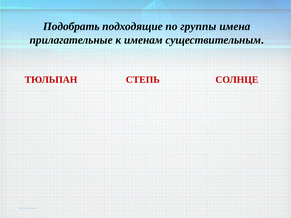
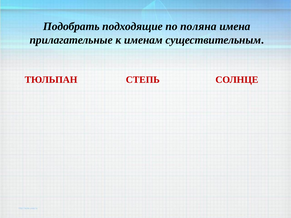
группы: группы -> поляна
